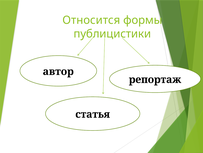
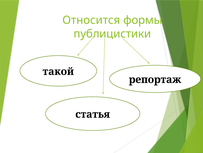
автор: автор -> такой
